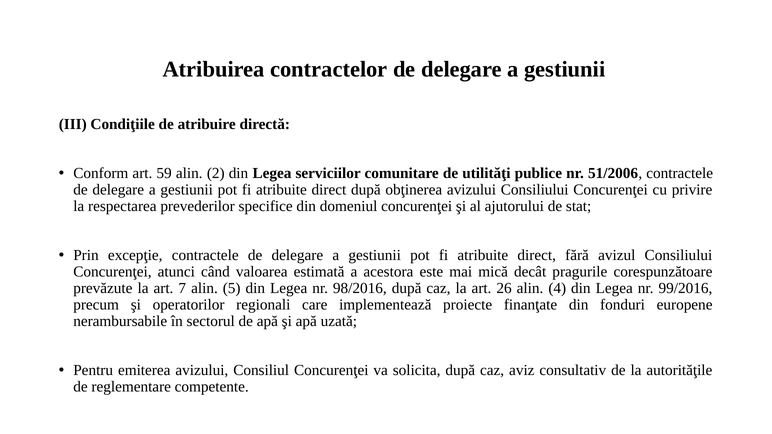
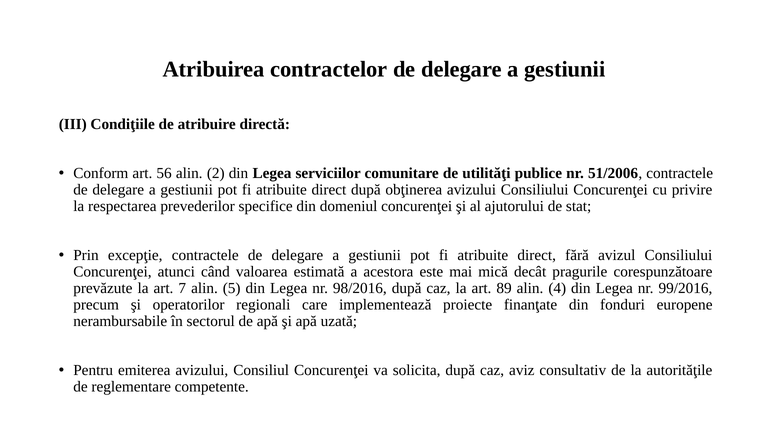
59: 59 -> 56
26: 26 -> 89
